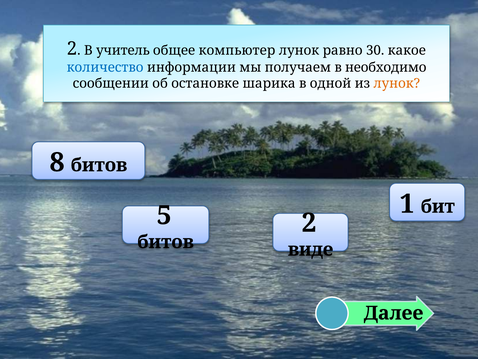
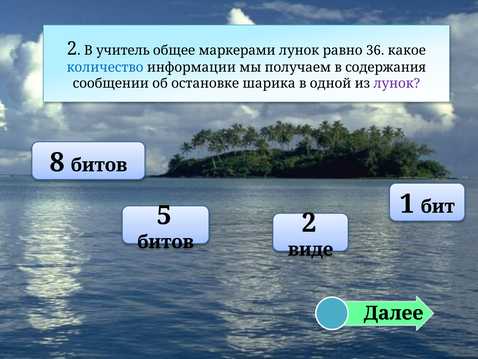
компьютер: компьютер -> маркерами
30: 30 -> 36
необходимо: необходимо -> содержания
лунок at (397, 83) colour: orange -> purple
